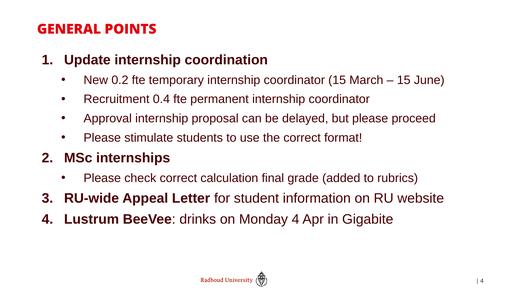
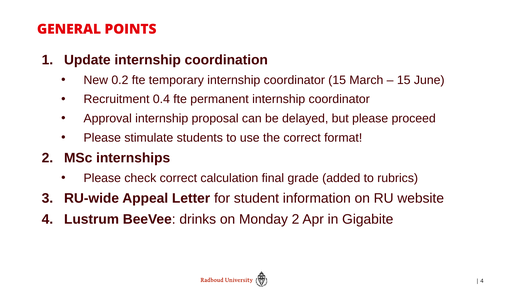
Monday 4: 4 -> 2
